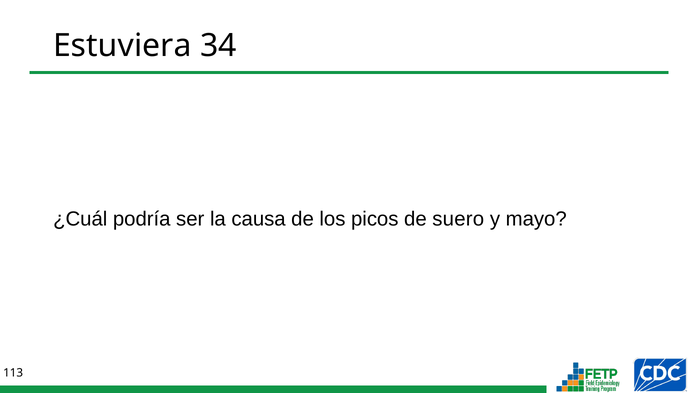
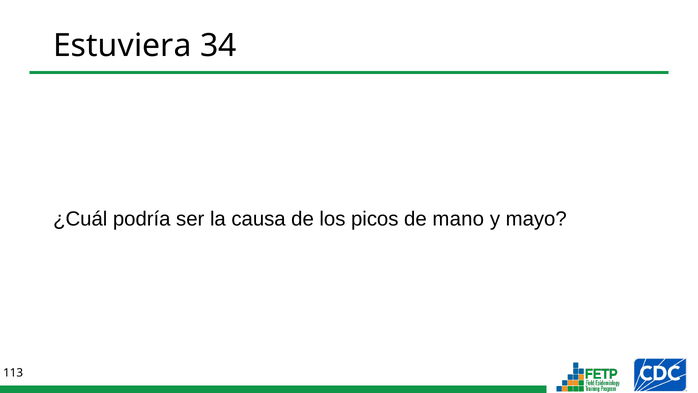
suero: suero -> mano
